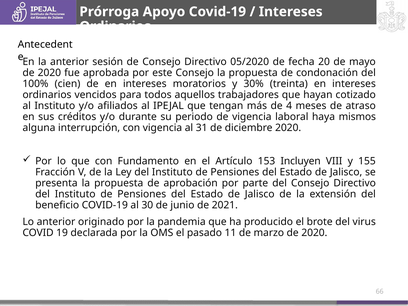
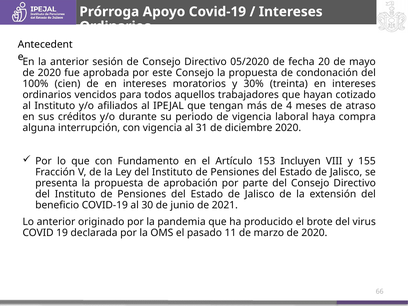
mismos: mismos -> compra
